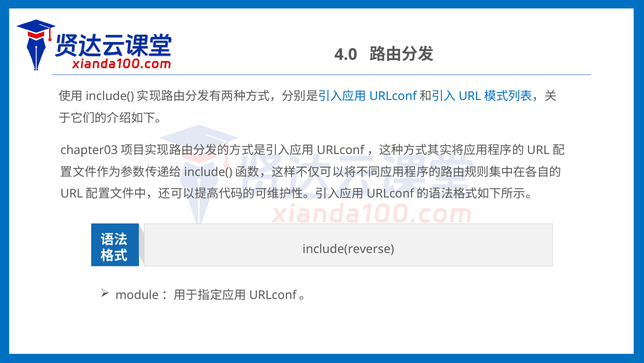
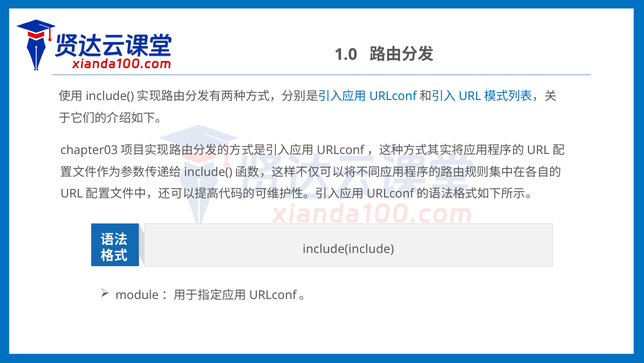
4.0: 4.0 -> 1.0
include(reverse: include(reverse -> include(include
